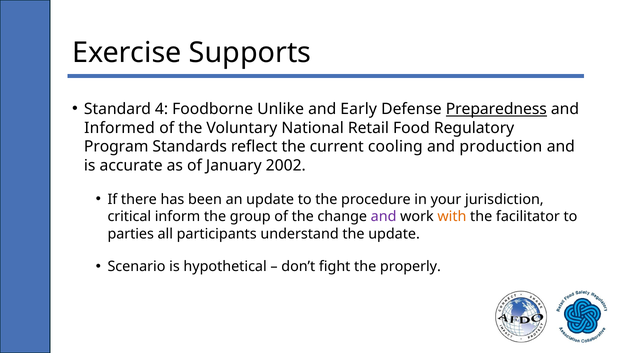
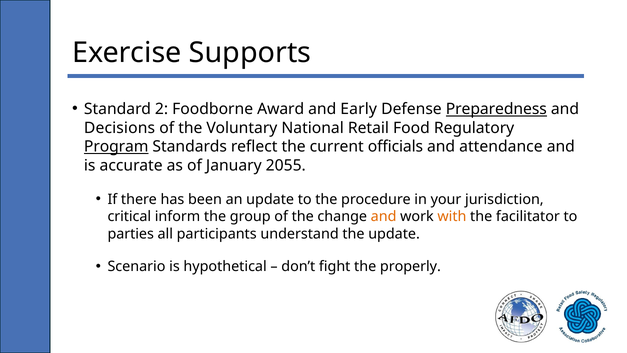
4: 4 -> 2
Unlike: Unlike -> Award
Informed: Informed -> Decisions
Program underline: none -> present
cooling: cooling -> officials
production: production -> attendance
2002: 2002 -> 2055
and at (384, 216) colour: purple -> orange
